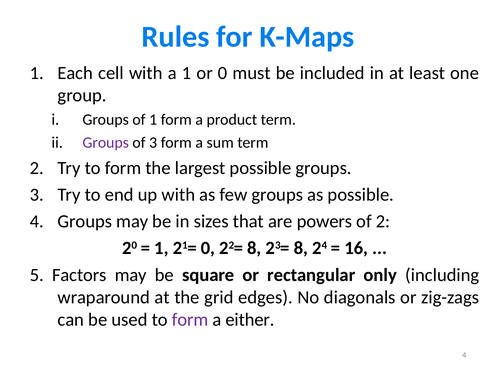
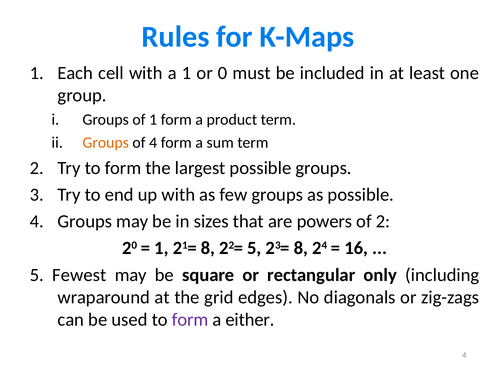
Groups at (106, 143) colour: purple -> orange
of 3: 3 -> 4
21= 0: 0 -> 8
22= 8: 8 -> 5
Factors: Factors -> Fewest
